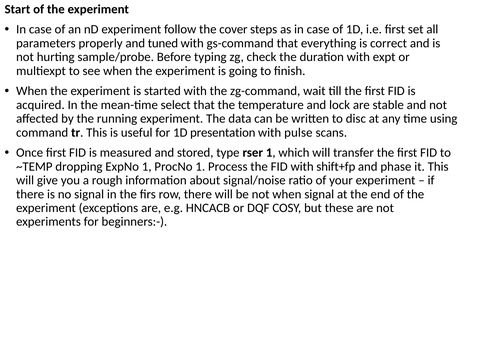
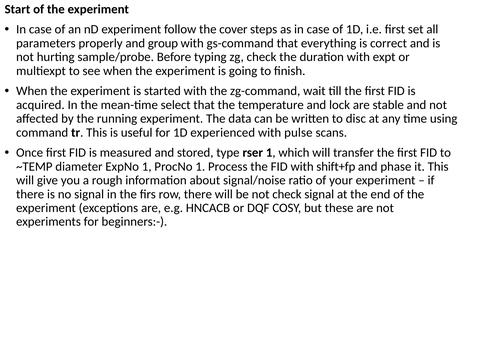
tuned: tuned -> group
presentation: presentation -> experienced
dropping: dropping -> diameter
not when: when -> check
